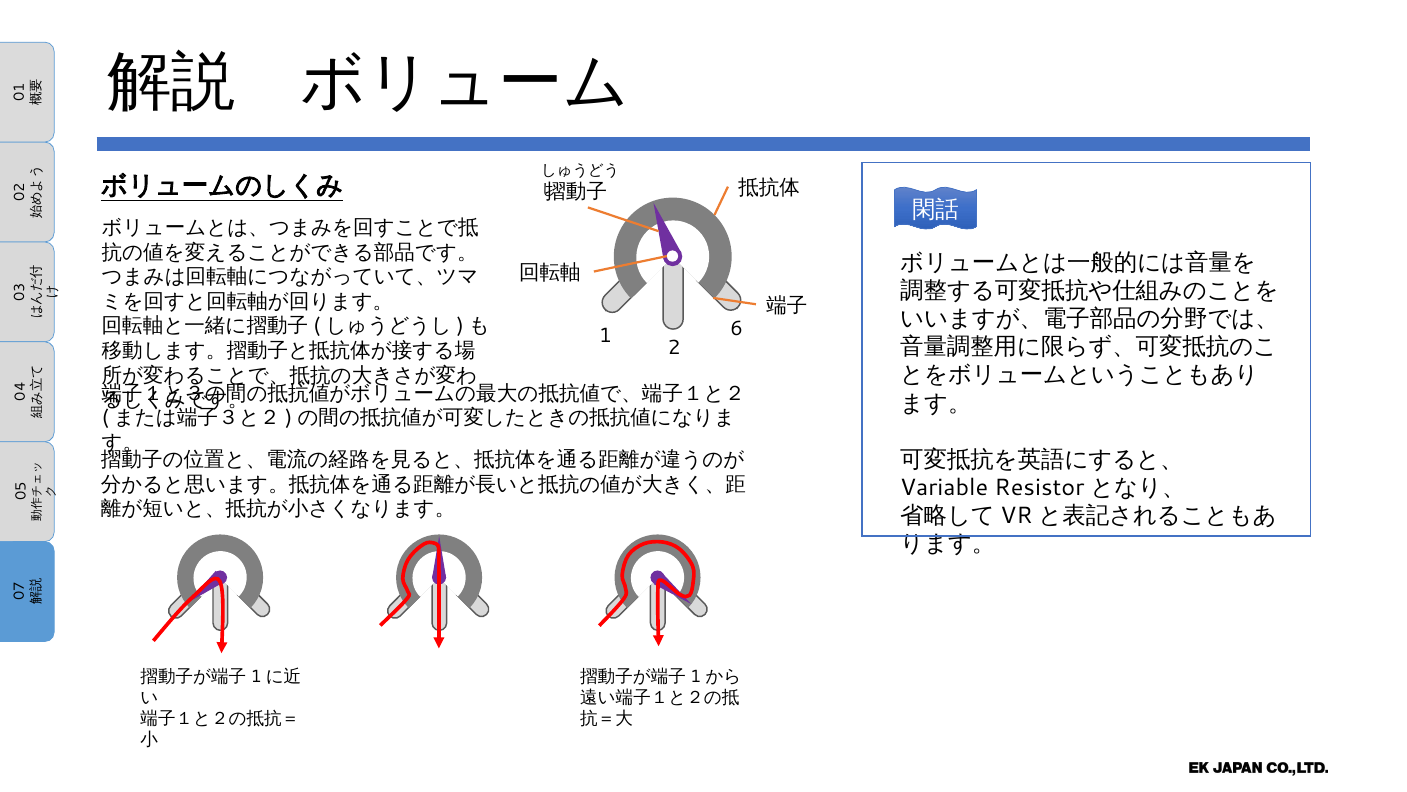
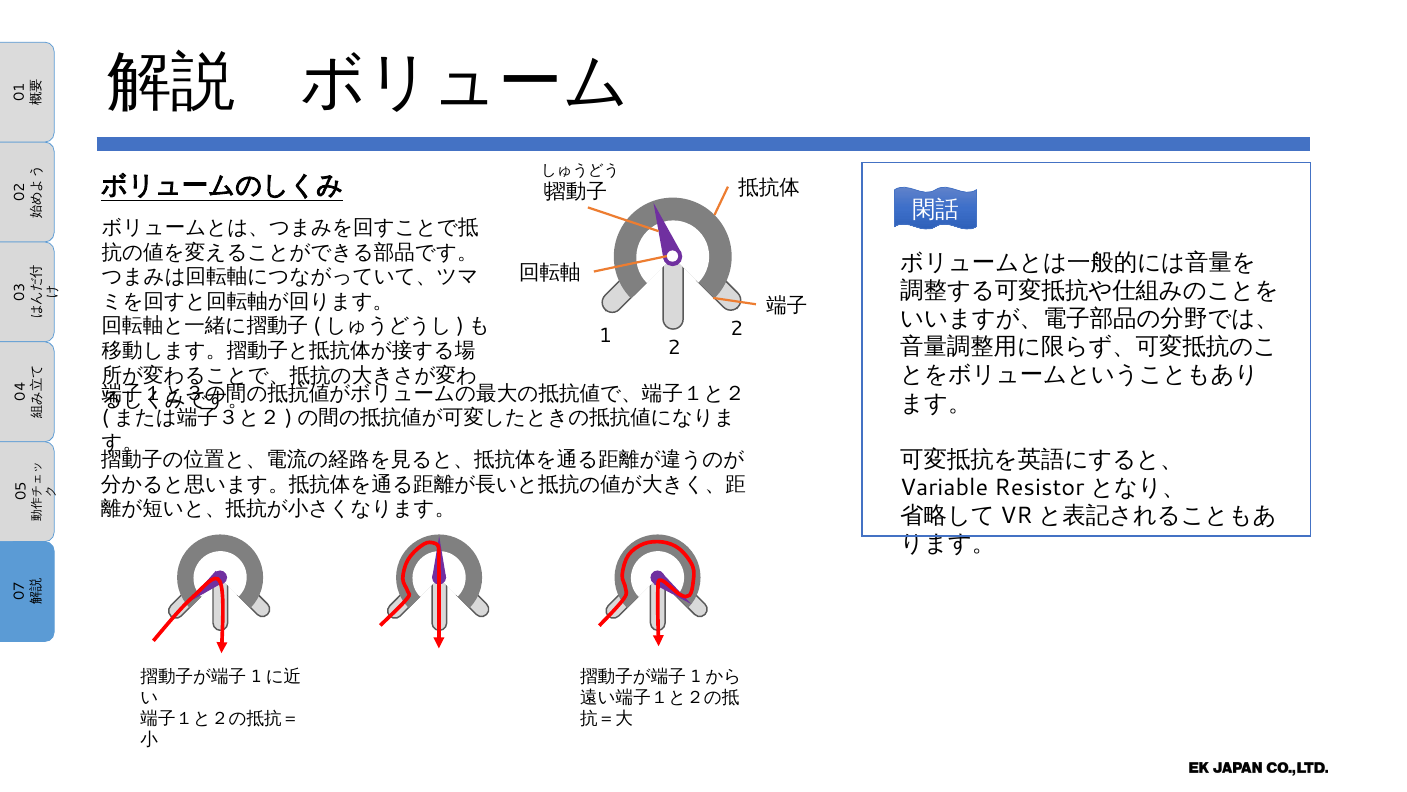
1 6: 6 -> 2
